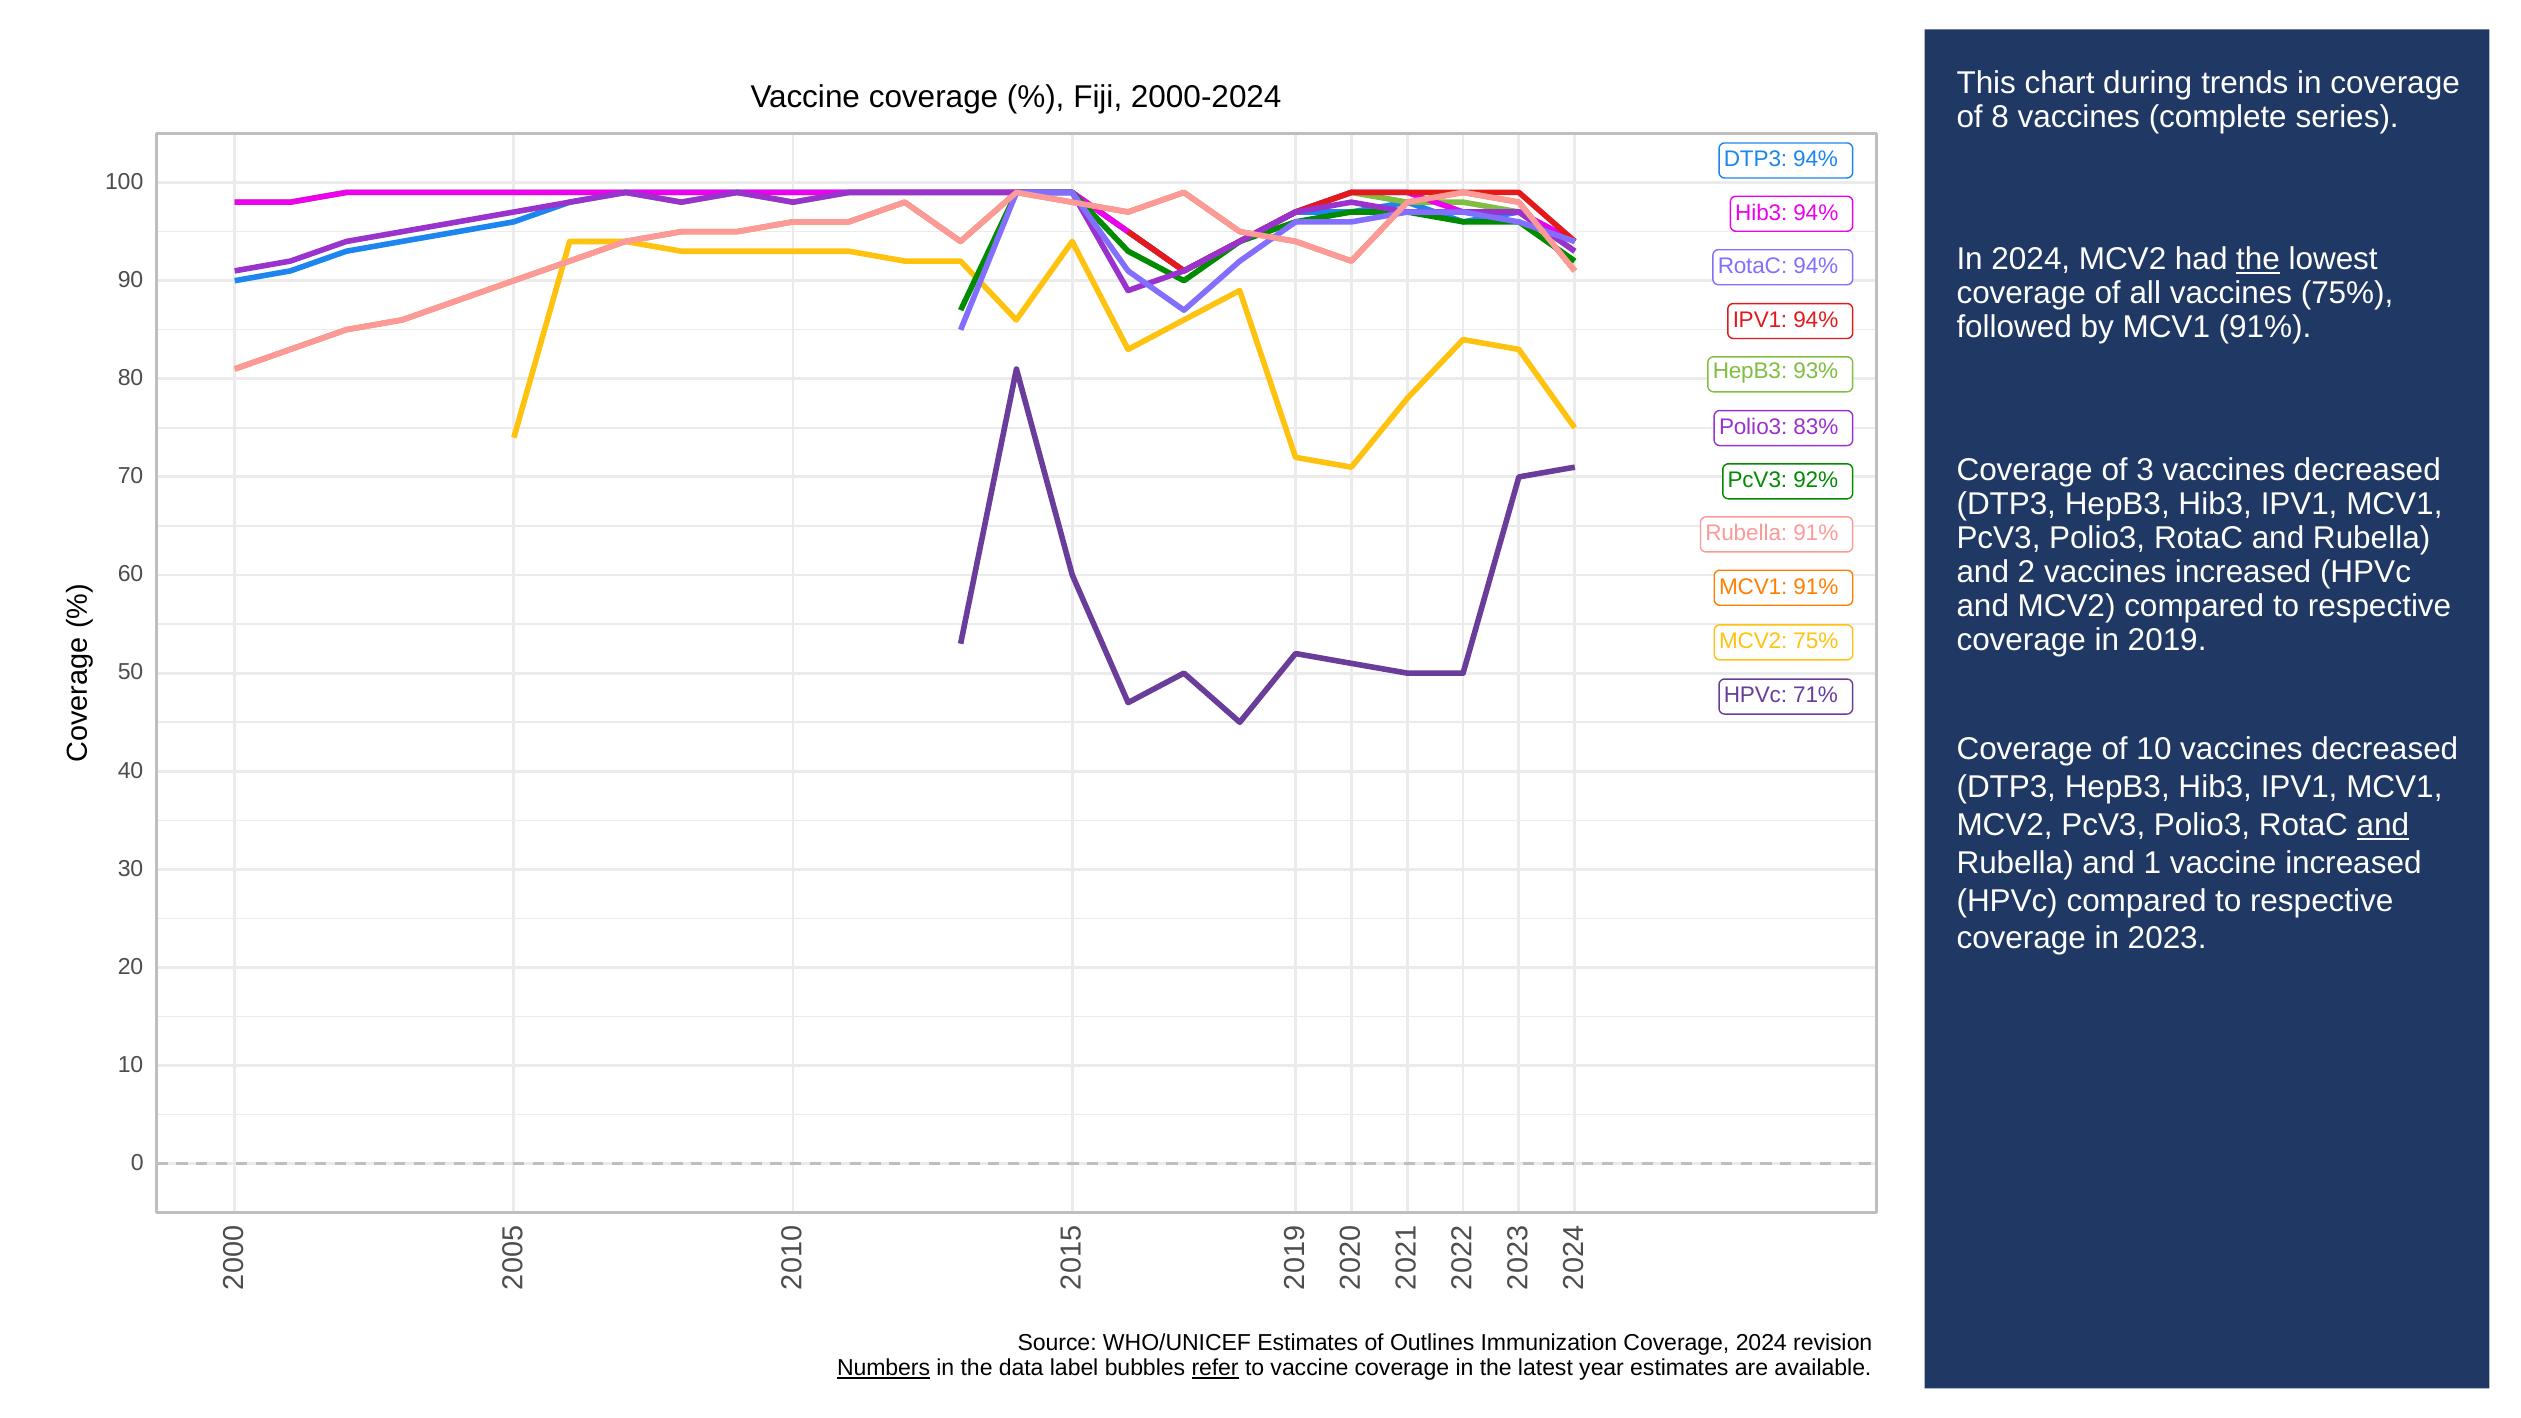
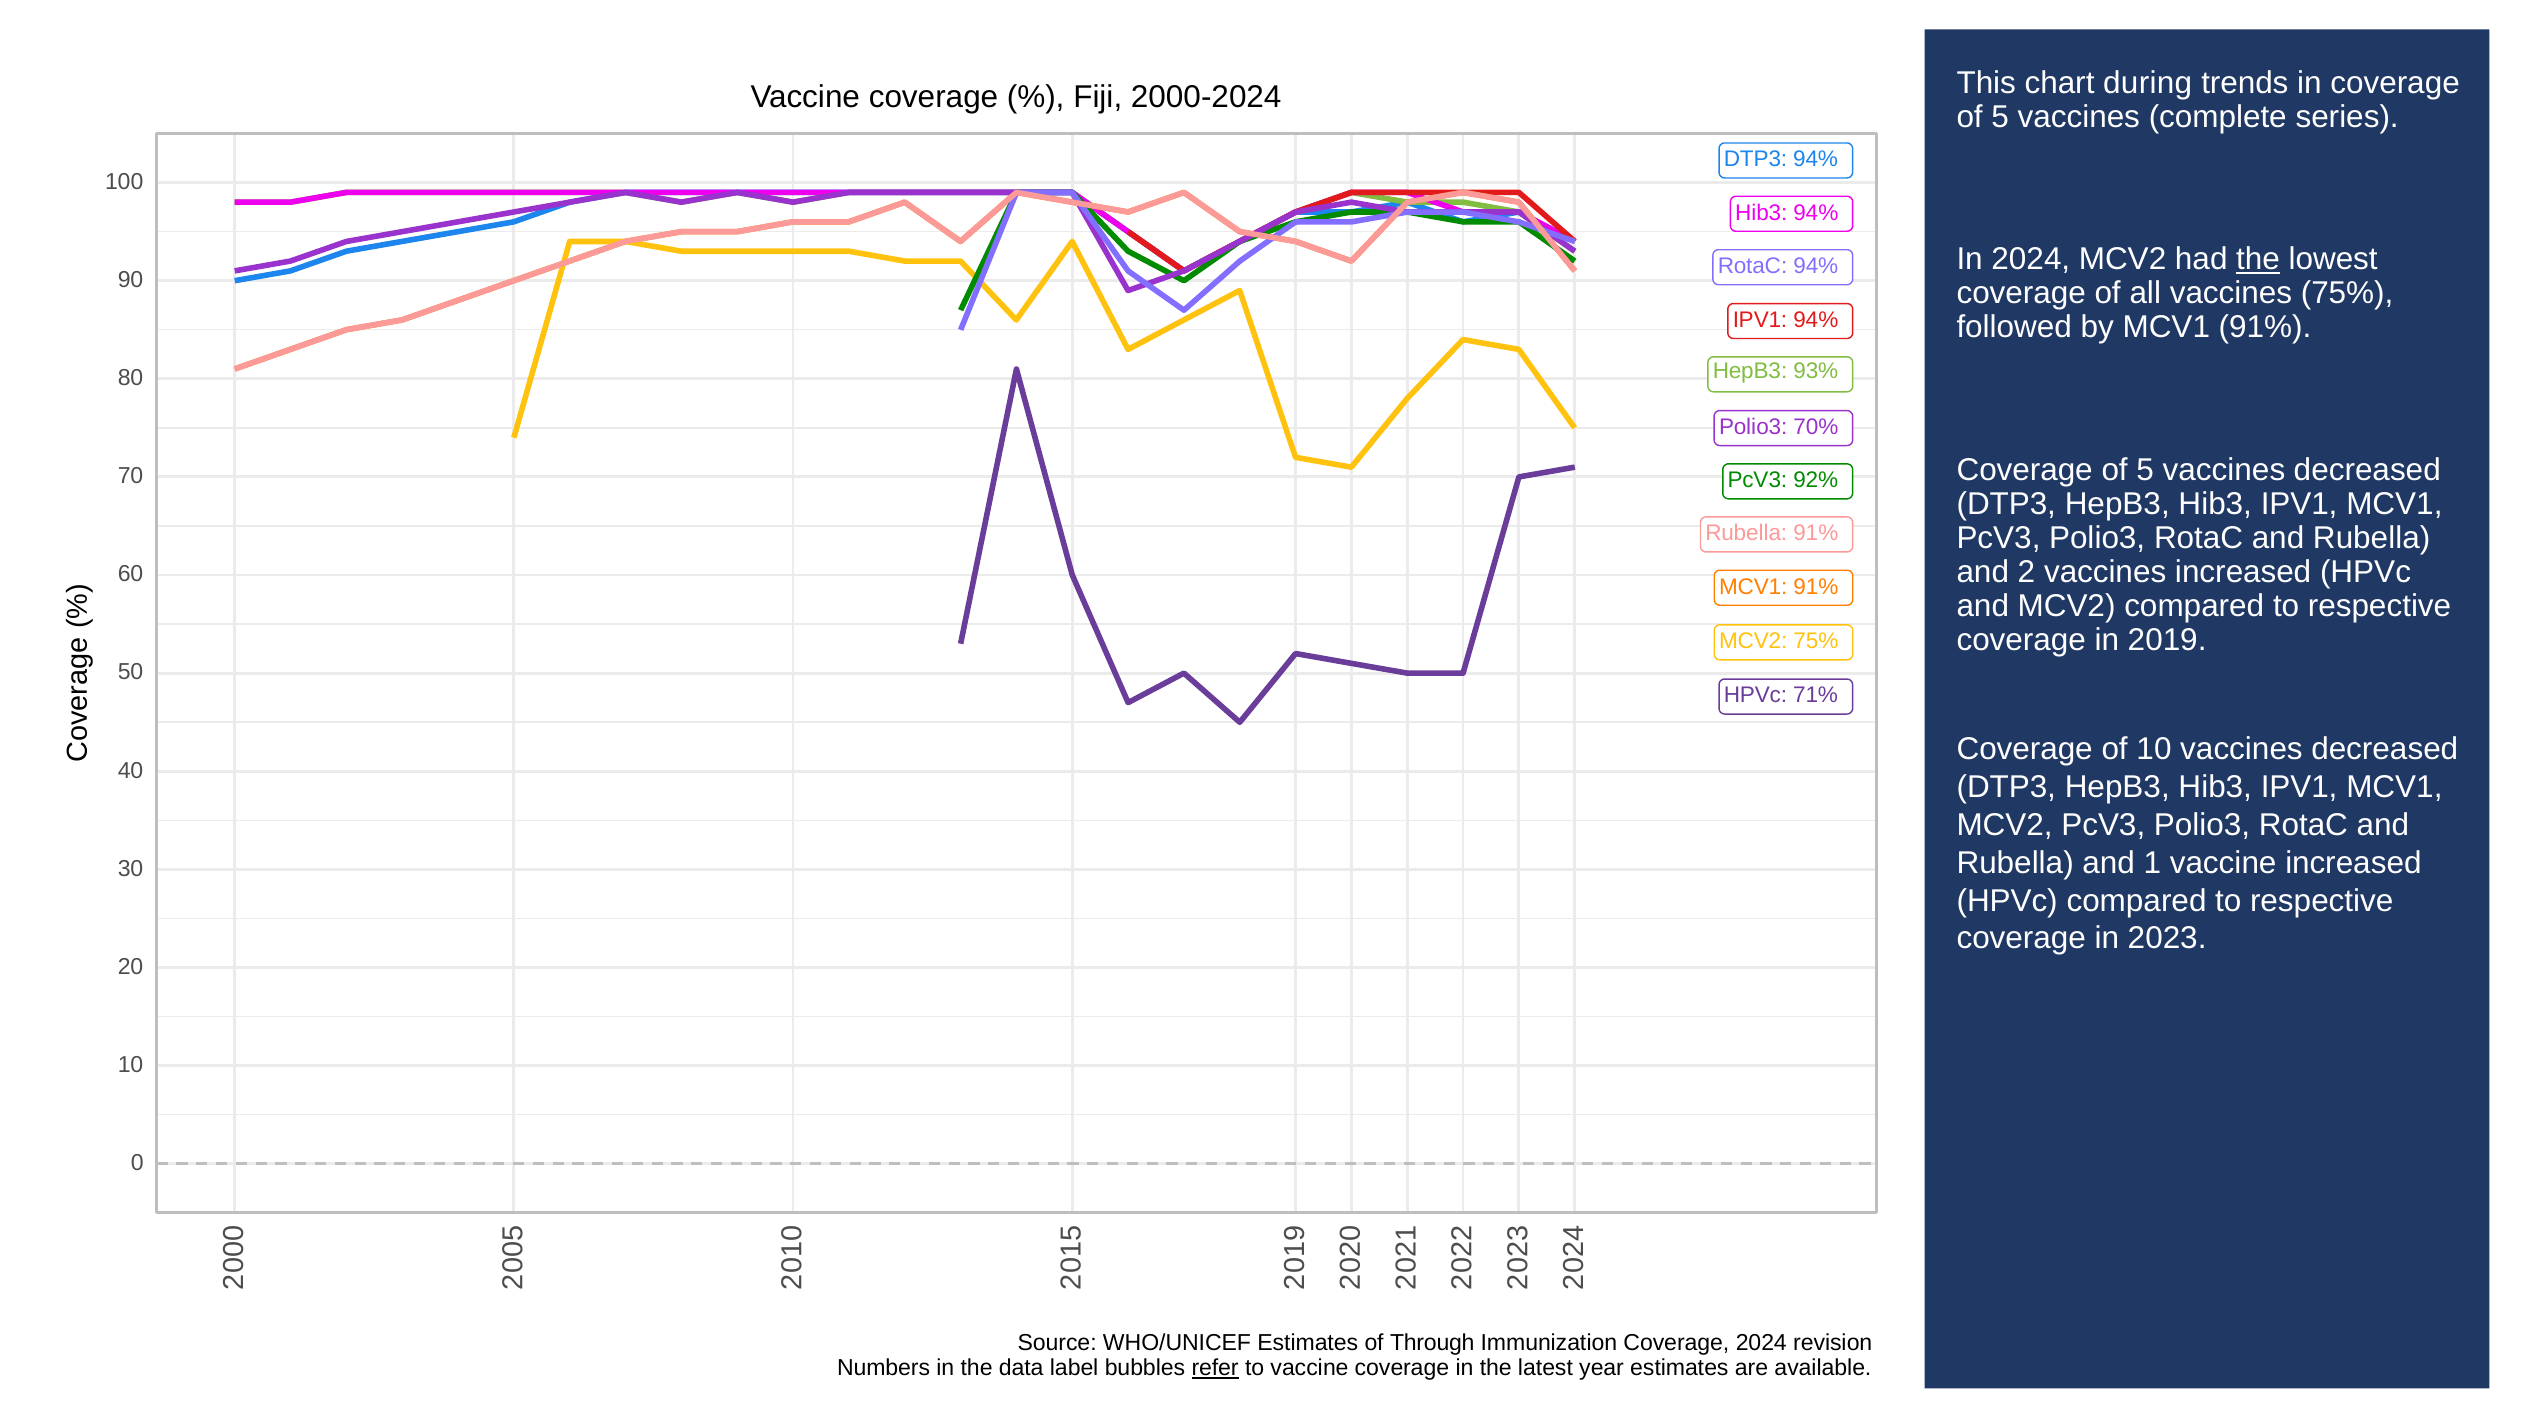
8 at (2000, 117): 8 -> 5
83%: 83% -> 70%
3 at (2145, 470): 3 -> 5
and at (2383, 825) underline: present -> none
Outlines: Outlines -> Through
Numbers underline: present -> none
